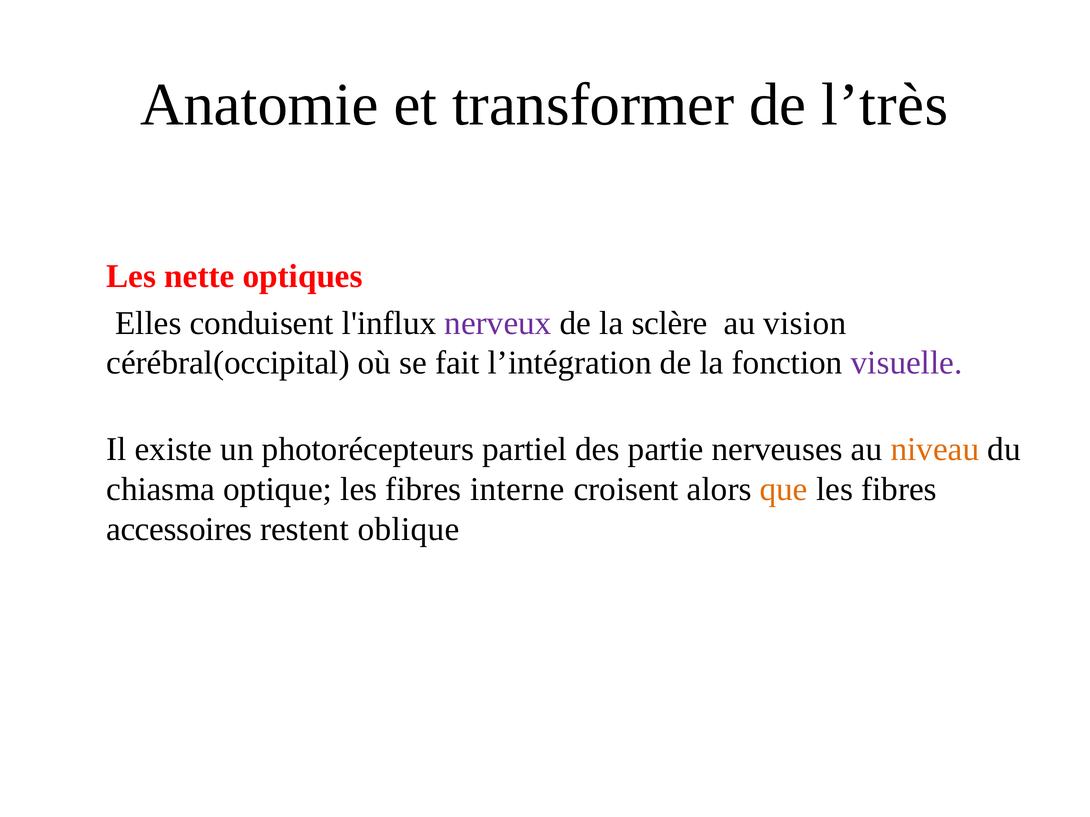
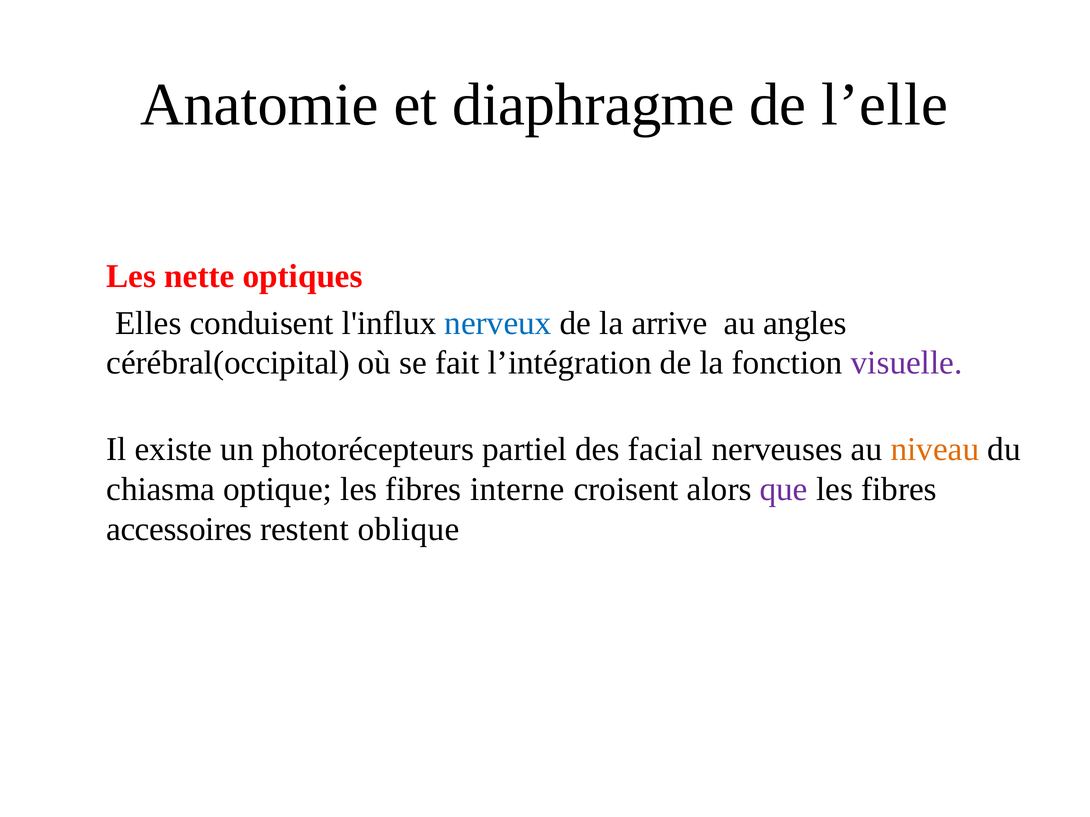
transformer: transformer -> diaphragme
l’très: l’très -> l’elle
nerveux colour: purple -> blue
sclère: sclère -> arrive
vision: vision -> angles
partie: partie -> facial
que colour: orange -> purple
